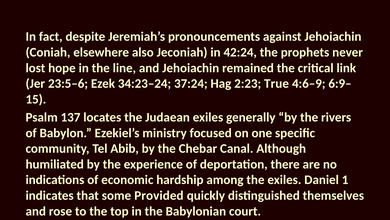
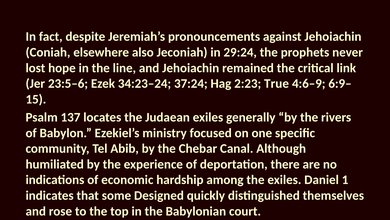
42:24: 42:24 -> 29:24
Provided: Provided -> Designed
